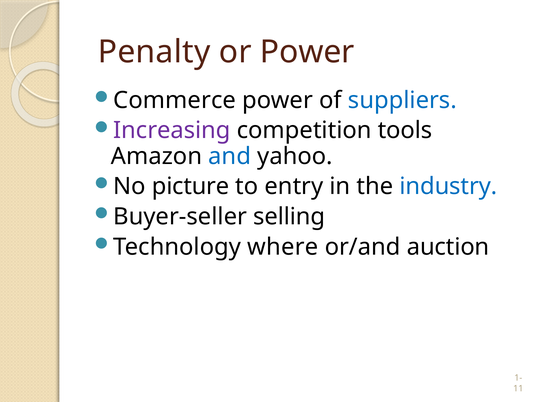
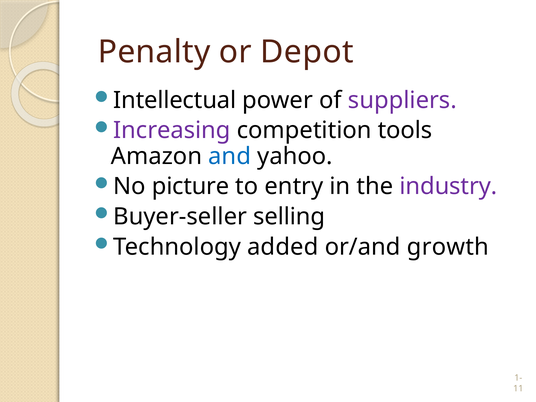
or Power: Power -> Depot
Commerce: Commerce -> Intellectual
suppliers colour: blue -> purple
industry colour: blue -> purple
where: where -> added
auction: auction -> growth
